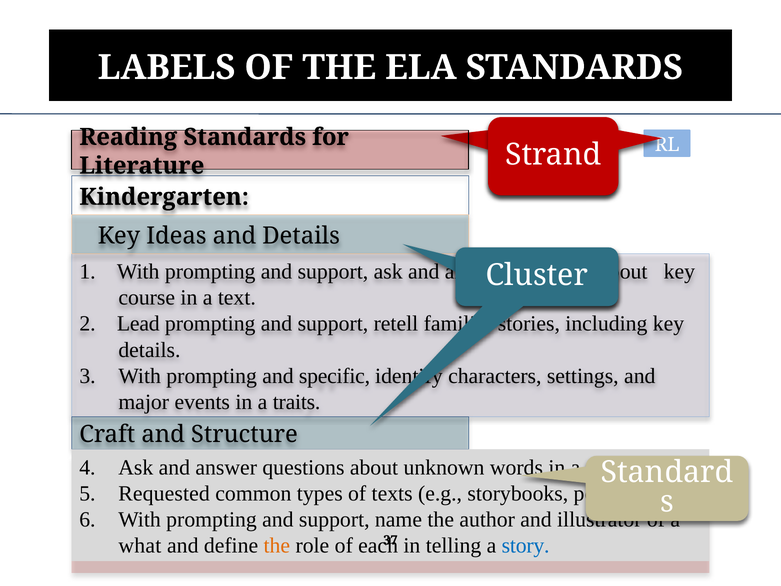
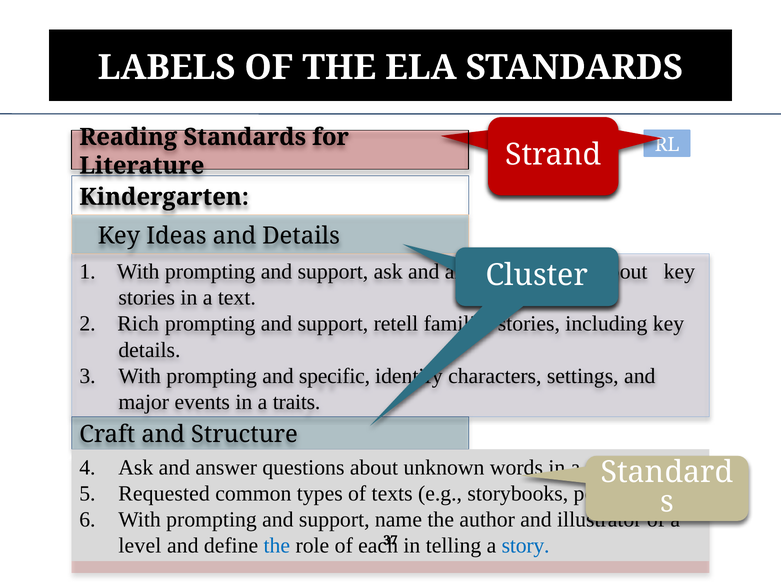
course at (147, 298): course -> stories
Lead: Lead -> Rich
what: what -> level
the at (277, 546) colour: orange -> blue
